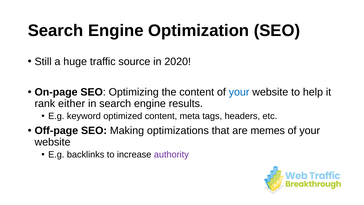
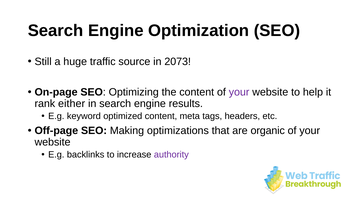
2020: 2020 -> 2073
your at (239, 92) colour: blue -> purple
memes: memes -> organic
